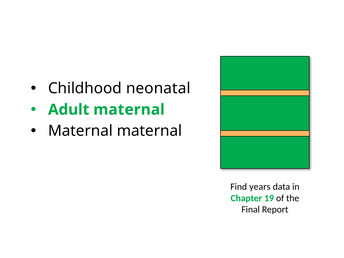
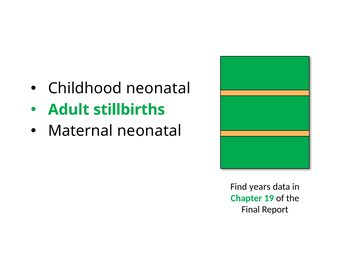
Adult maternal: maternal -> stillbirths
Maternal maternal: maternal -> neonatal
